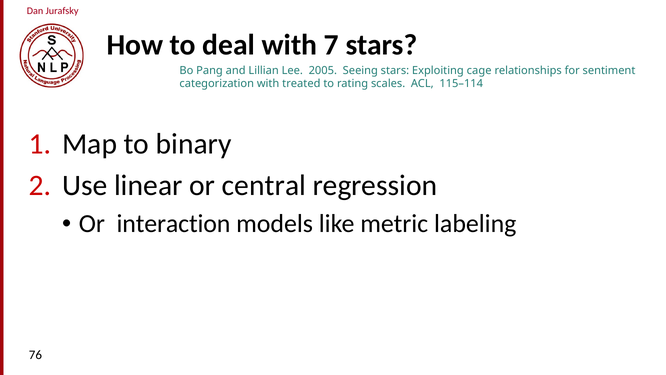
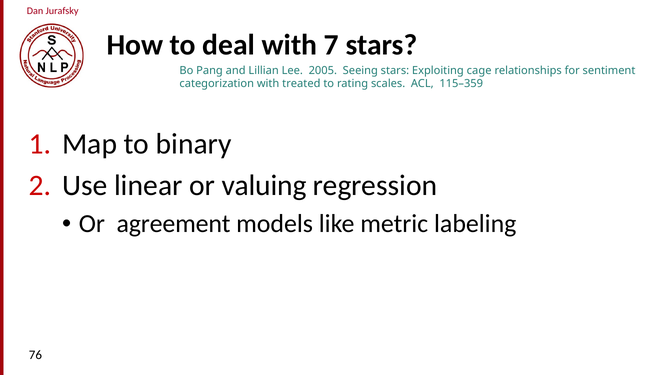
115–114: 115–114 -> 115–359
central: central -> valuing
interaction: interaction -> agreement
